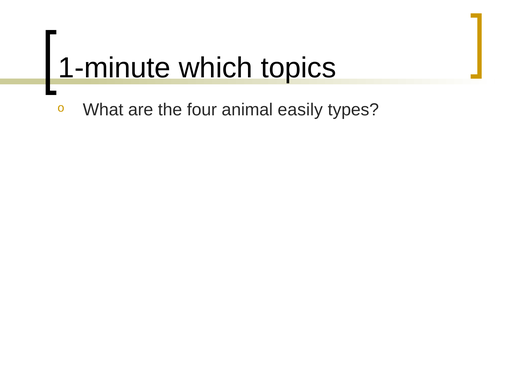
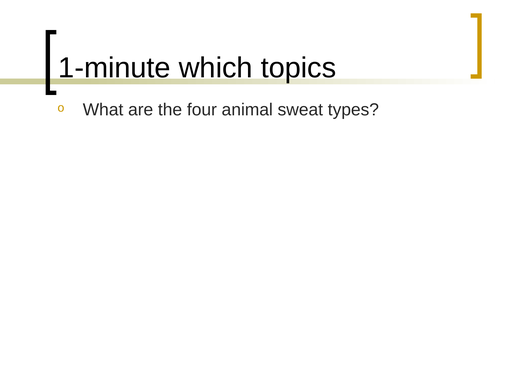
easily: easily -> sweat
